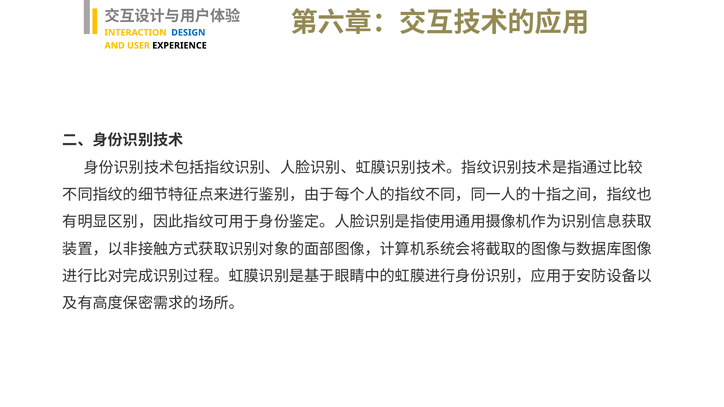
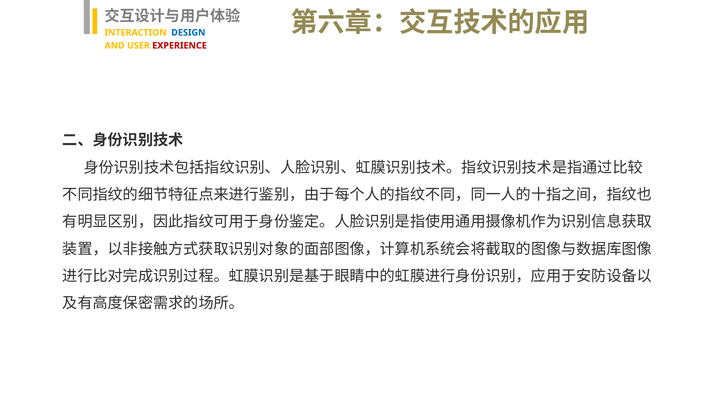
EXPERIENCE colour: black -> red
